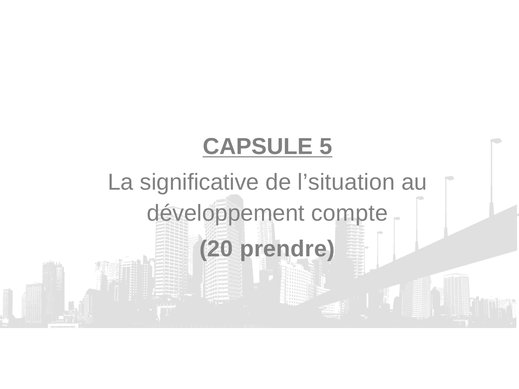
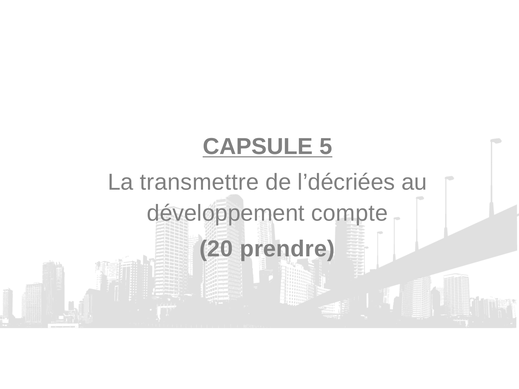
significative: significative -> transmettre
l’situation: l’situation -> l’décriées
